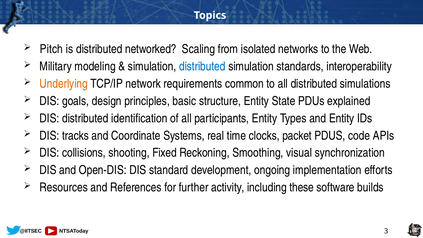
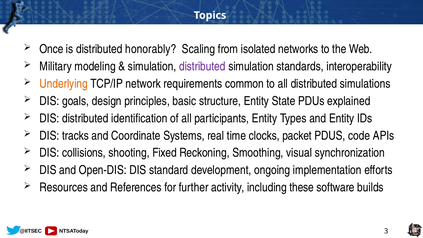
Pitch: Pitch -> Once
networked: networked -> honorably
distributed at (202, 66) colour: blue -> purple
